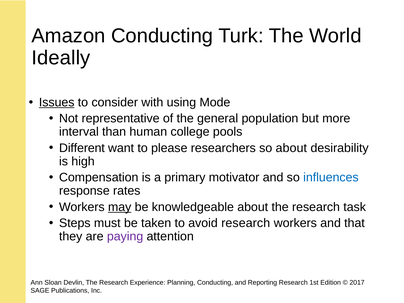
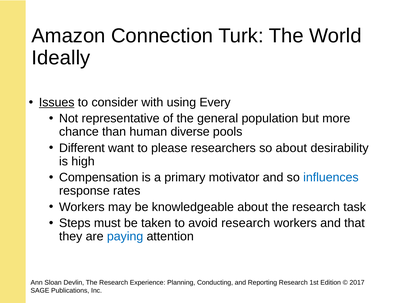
Amazon Conducting: Conducting -> Connection
Mode: Mode -> Every
interval: interval -> chance
college: college -> diverse
may underline: present -> none
paying colour: purple -> blue
